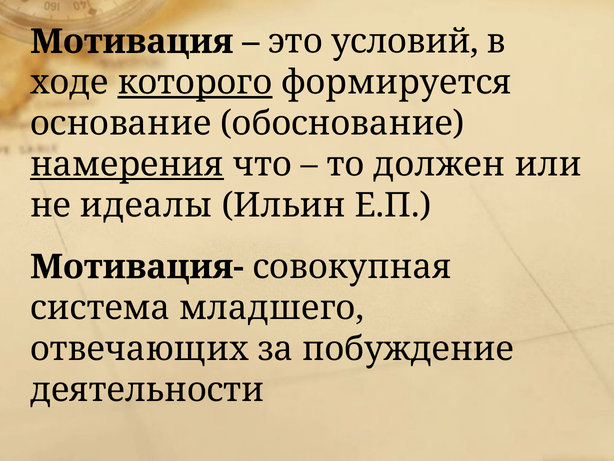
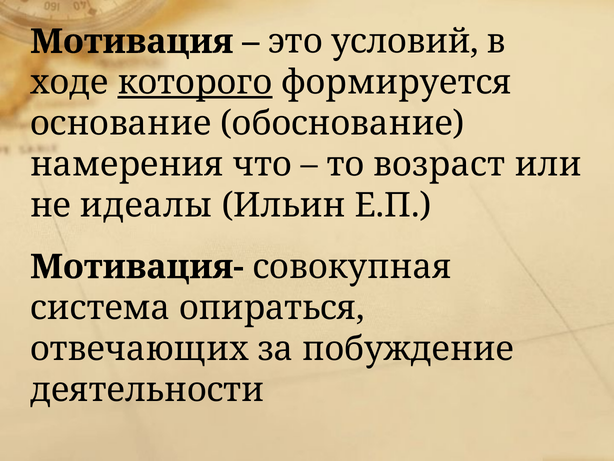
намерения underline: present -> none
должен: должен -> возраст
младшего: младшего -> опираться
